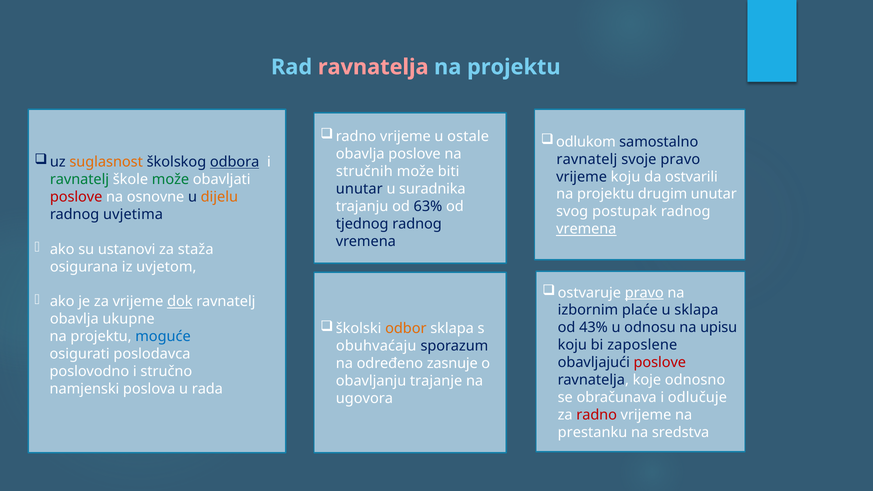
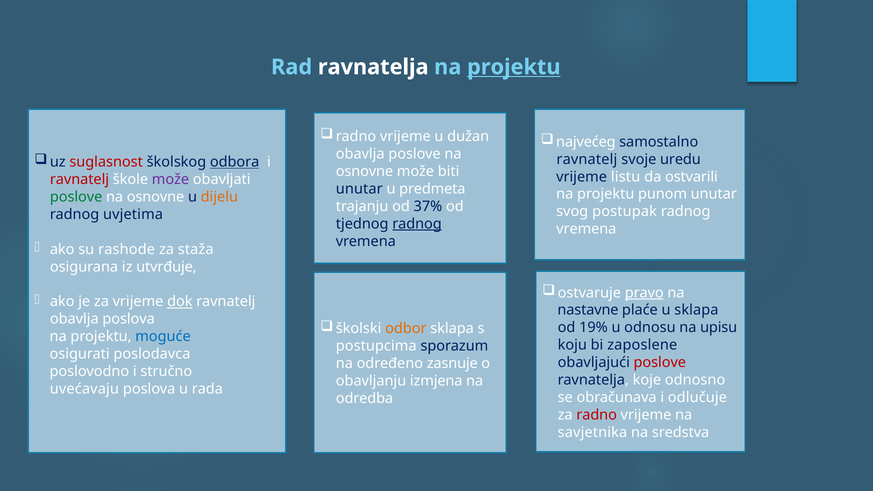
ravnatelja at (373, 67) colour: pink -> white
projektu at (514, 67) underline: none -> present
ostale: ostale -> dužan
odlukom: odlukom -> najvećeg
suglasnost colour: orange -> red
svoje pravo: pravo -> uredu
stručnih at (364, 171): stručnih -> osnovne
vrijeme koju: koju -> listu
ravnatelj at (79, 179) colour: green -> red
može at (171, 179) colour: green -> purple
suradnika: suradnika -> predmeta
drugim: drugim -> punom
poslove at (76, 197) colour: red -> green
63%: 63% -> 37%
radnog at (417, 224) underline: none -> present
vremena at (586, 229) underline: present -> none
ustanovi: ustanovi -> rashode
uvjetom: uvjetom -> utvrđuje
izbornim: izbornim -> nastavne
obavlja ukupne: ukupne -> poslova
43%: 43% -> 19%
obuhvaćaju: obuhvaćaju -> postupcima
trajanje: trajanje -> izmjena
namjenski: namjenski -> uvećavaju
ugovora: ugovora -> odredba
prestanku: prestanku -> savjetnika
